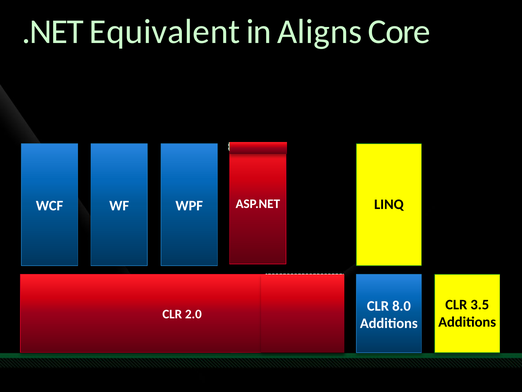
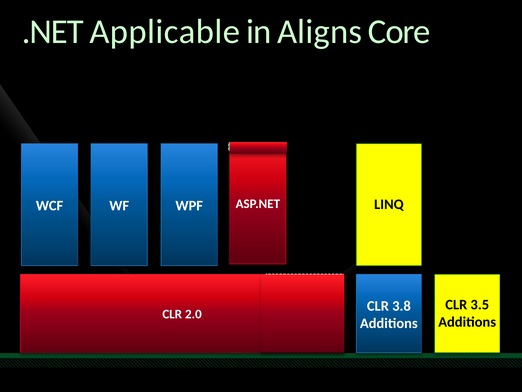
Equivalent: Equivalent -> Applicable
8.0: 8.0 -> 3.8
